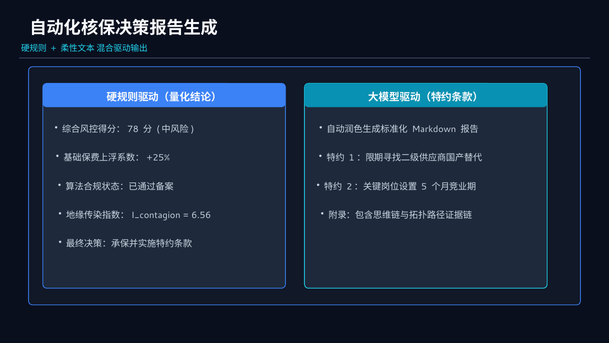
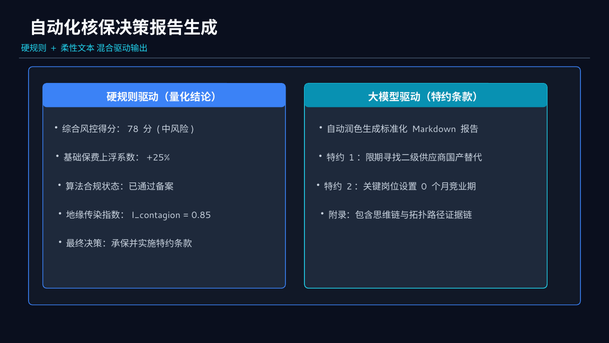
5: 5 -> 0
6.56: 6.56 -> 0.85
